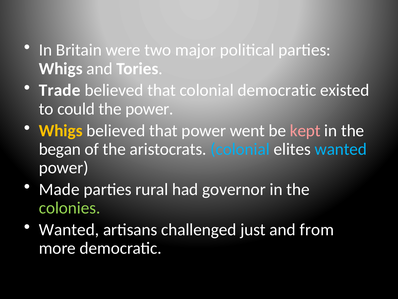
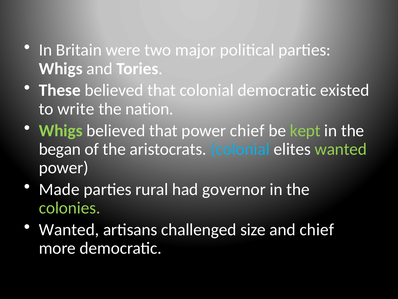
Trade: Trade -> These
could: could -> write
the power: power -> nation
Whigs at (61, 130) colour: yellow -> light green
power went: went -> chief
kept colour: pink -> light green
wanted at (341, 149) colour: light blue -> light green
just: just -> size
and from: from -> chief
